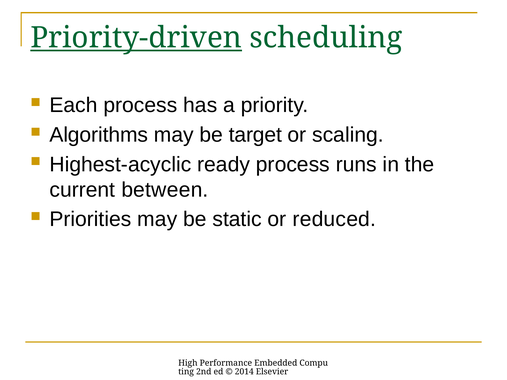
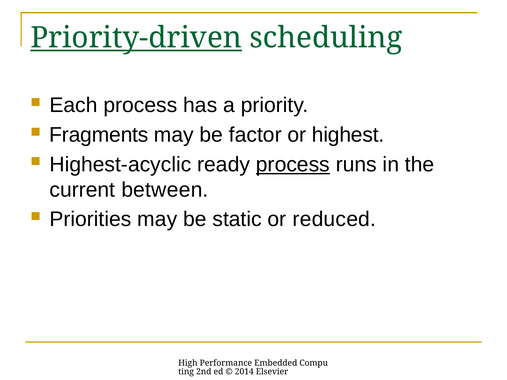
Algorithms: Algorithms -> Fragments
target: target -> factor
scaling: scaling -> highest
process at (293, 165) underline: none -> present
